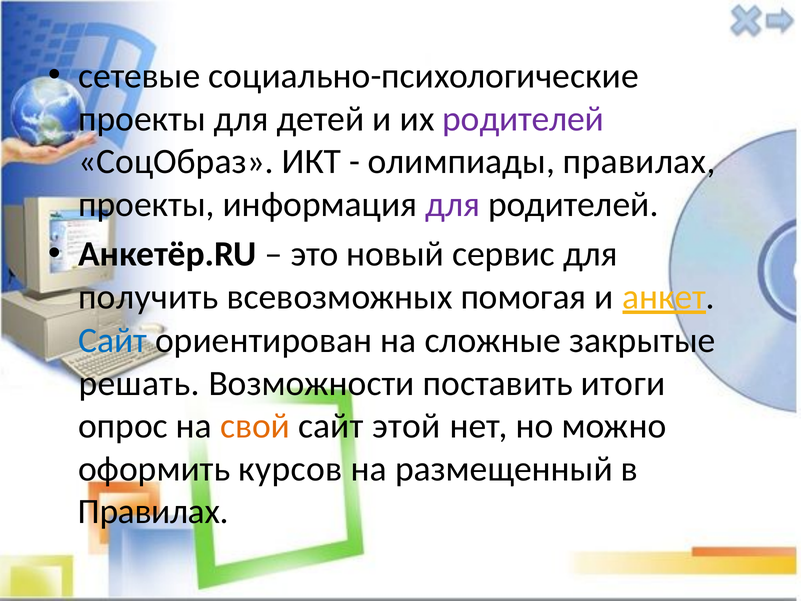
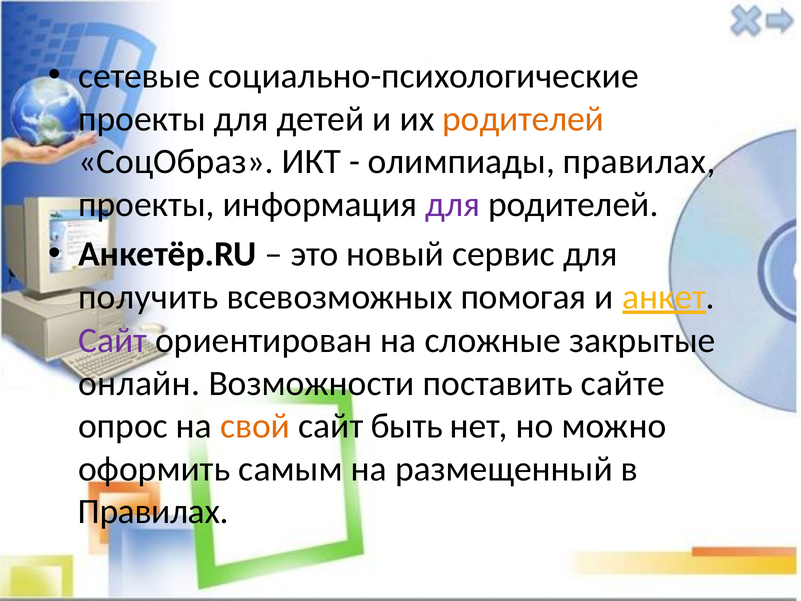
родителей at (523, 119) colour: purple -> orange
Сайт at (113, 340) colour: blue -> purple
решать: решать -> онлайн
итоги: итоги -> сайте
этой: этой -> быть
курсов: курсов -> самым
